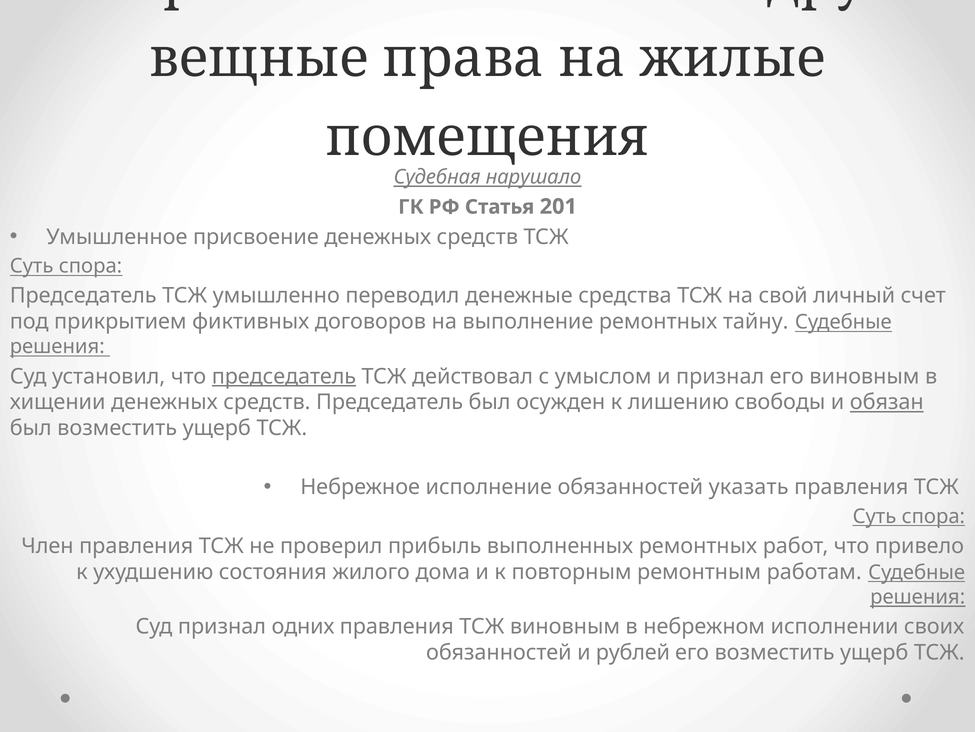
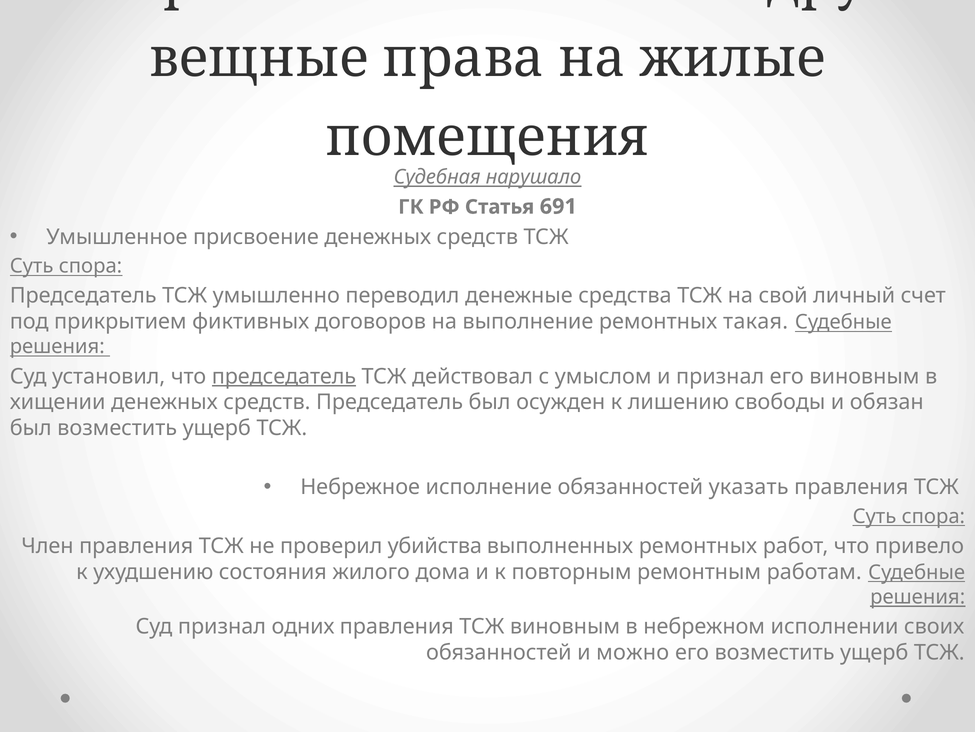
201: 201 -> 691
тайну: тайну -> такая
обязан underline: present -> none
прибыль: прибыль -> убийства
рублей: рублей -> можно
